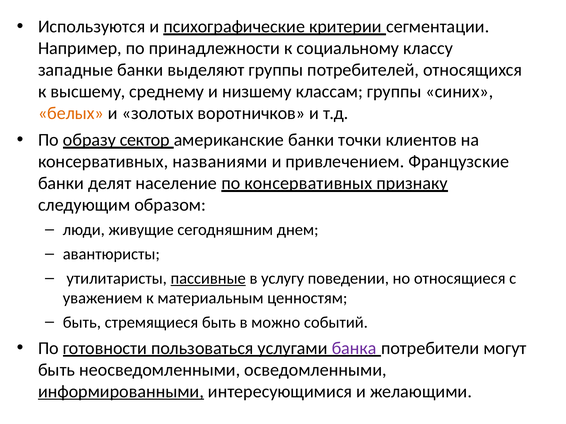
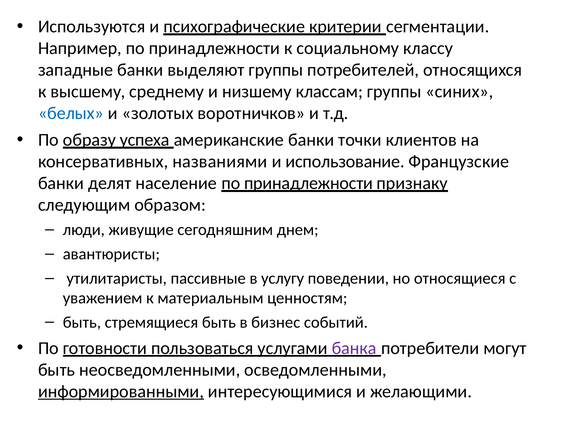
белых colour: orange -> blue
сектор: сектор -> успеха
привлечением: привлечением -> использование
население по консервативных: консервативных -> принадлежности
пассивные underline: present -> none
можно: можно -> бизнес
